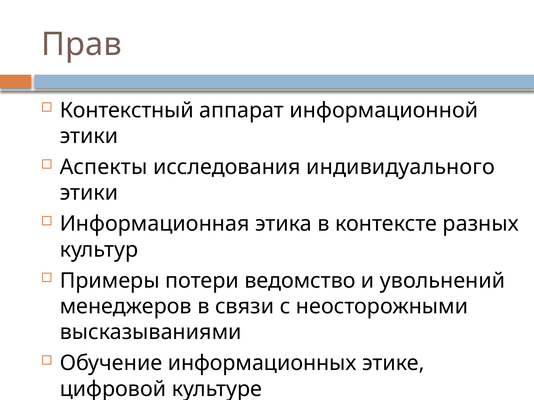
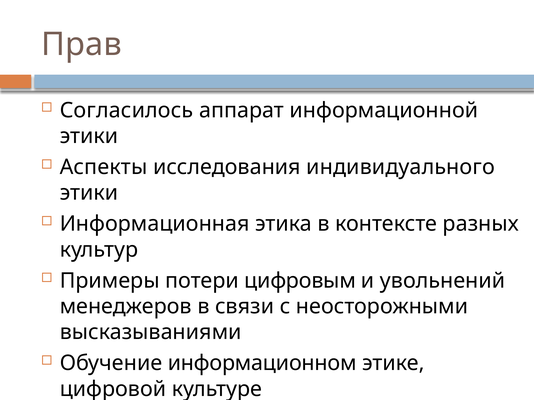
Контекстный: Контекстный -> Согласилось
ведомство: ведомство -> цифровым
информационных: информационных -> информационном
